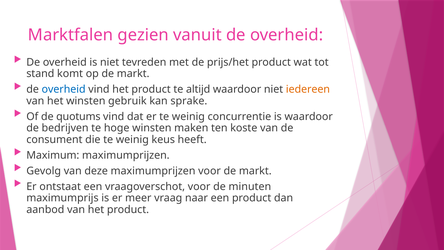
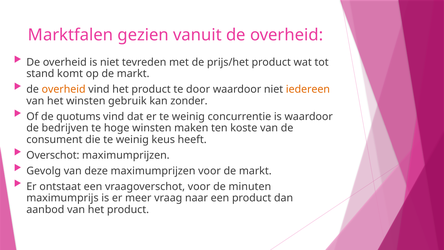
overheid at (64, 89) colour: blue -> orange
altijd: altijd -> door
sprake: sprake -> zonder
Maximum: Maximum -> Overschot
